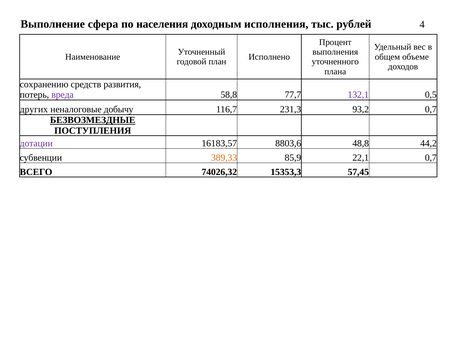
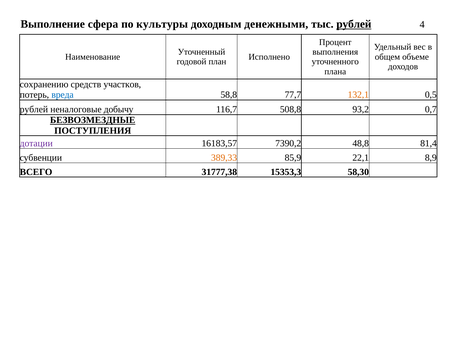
населения: населения -> культуры
исполнения: исполнения -> денежными
рублей at (354, 24) underline: none -> present
развития: развития -> участков
вреда colour: purple -> blue
132,1 colour: purple -> orange
других at (34, 109): других -> рублей
231,3: 231,3 -> 508,8
8803,6: 8803,6 -> 7390,2
44,2: 44,2 -> 81,4
22,1 0,7: 0,7 -> 8,9
74026,32: 74026,32 -> 31777,38
57,45: 57,45 -> 58,30
